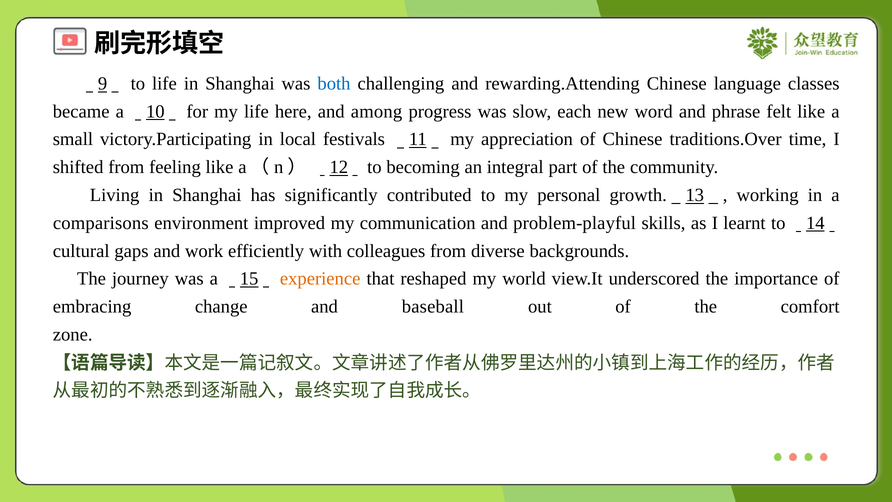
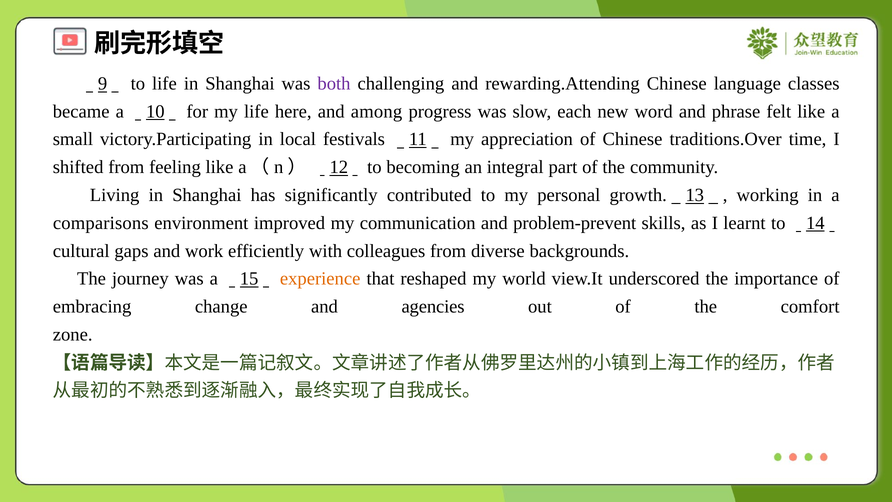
both colour: blue -> purple
problem-playful: problem-playful -> problem-prevent
baseball: baseball -> agencies
